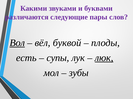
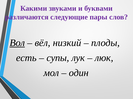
буквой: буквой -> низкий
люк underline: present -> none
зубы: зубы -> один
